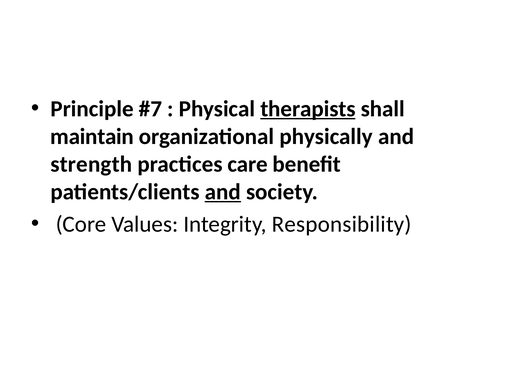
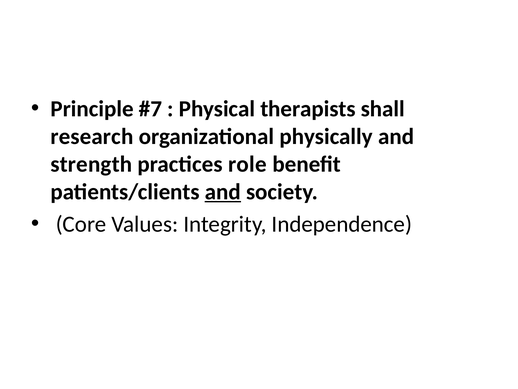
therapists underline: present -> none
maintain: maintain -> research
care: care -> role
Responsibility: Responsibility -> Independence
